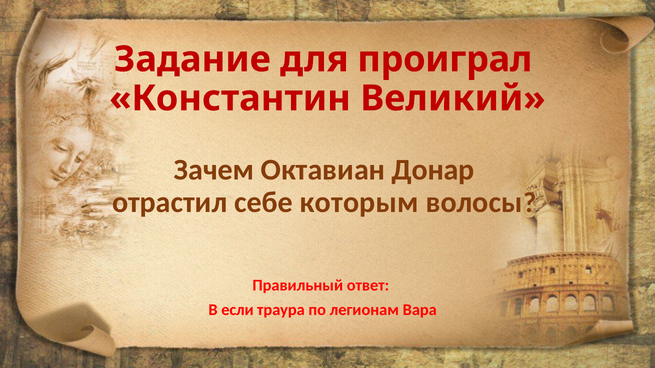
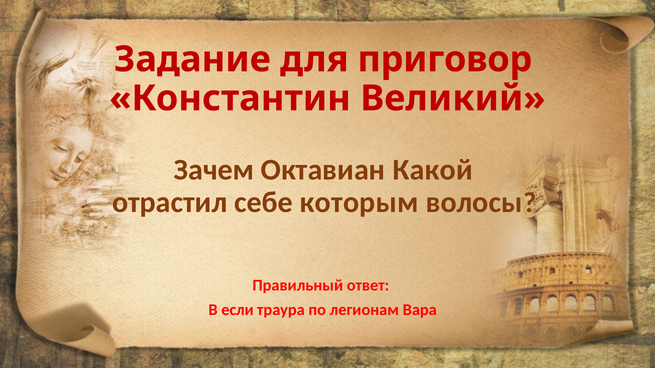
проиграл: проиграл -> приговор
Донар: Донар -> Какой
